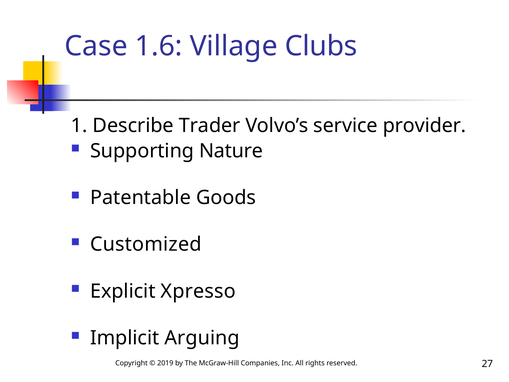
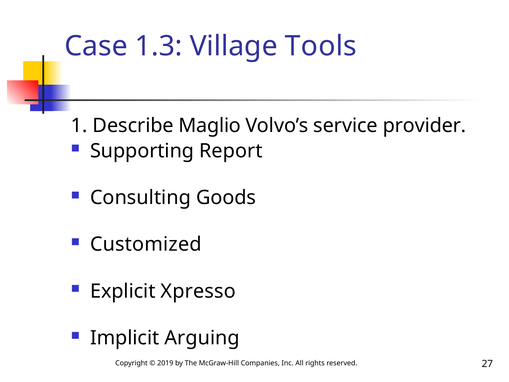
1.6: 1.6 -> 1.3
Clubs: Clubs -> Tools
Trader: Trader -> Maglio
Nature: Nature -> Report
Patentable: Patentable -> Consulting
